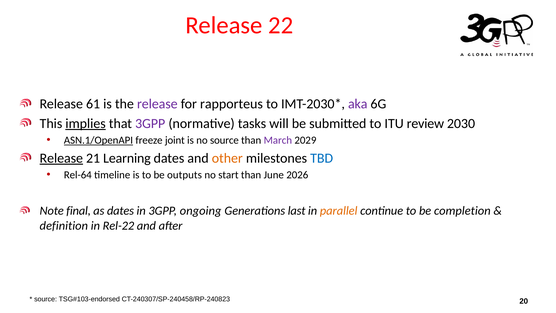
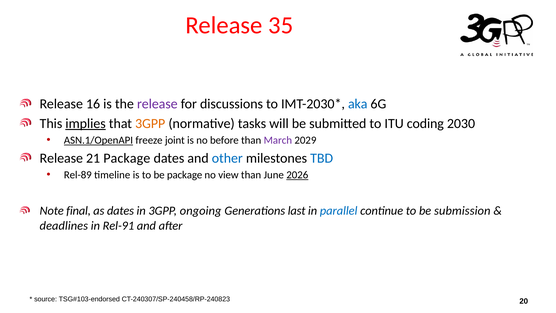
22: 22 -> 35
61: 61 -> 16
rapporteus: rapporteus -> discussions
aka colour: purple -> blue
3GPP at (150, 123) colour: purple -> orange
review: review -> coding
no source: source -> before
Release at (61, 158) underline: present -> none
21 Learning: Learning -> Package
other colour: orange -> blue
Rel-64: Rel-64 -> Rel-89
be outputs: outputs -> package
start: start -> view
2026 underline: none -> present
parallel colour: orange -> blue
completion: completion -> submission
definition: definition -> deadlines
Rel-22: Rel-22 -> Rel-91
